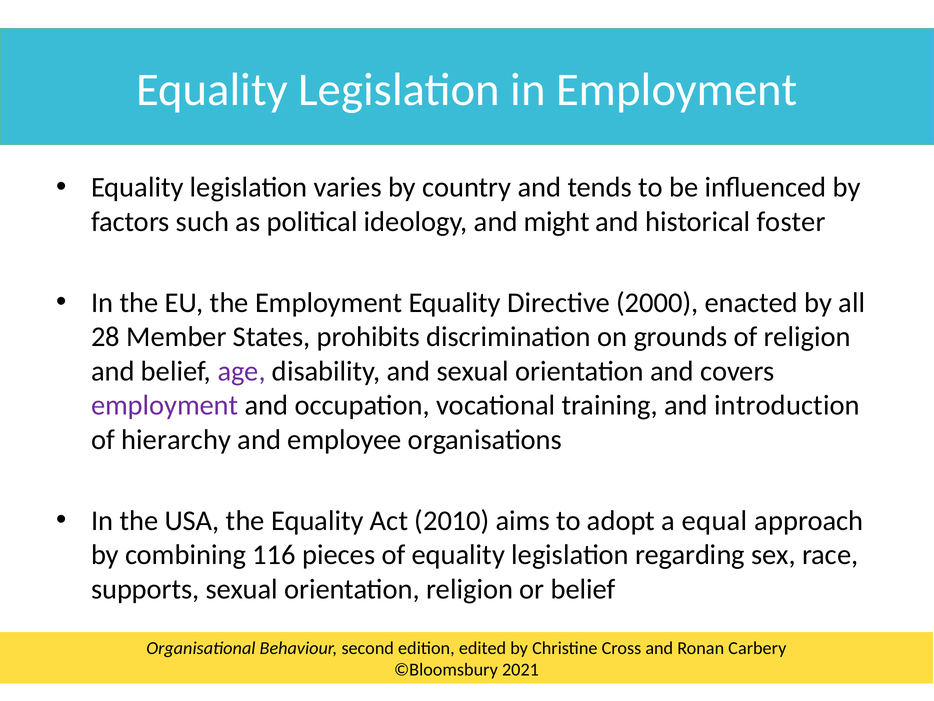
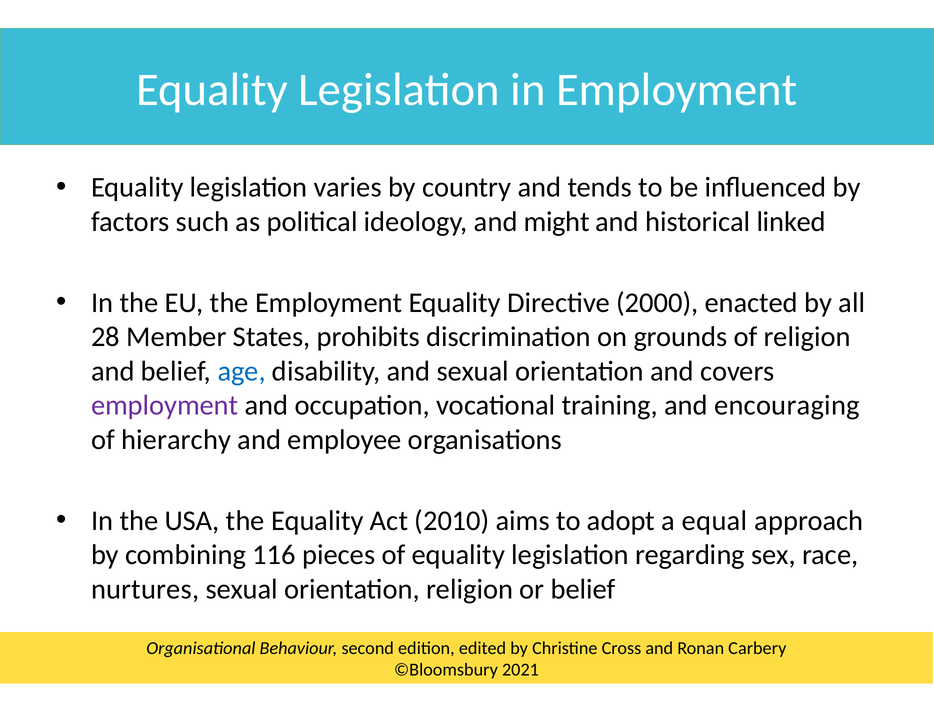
foster: foster -> linked
age colour: purple -> blue
introduction: introduction -> encouraging
supports: supports -> nurtures
